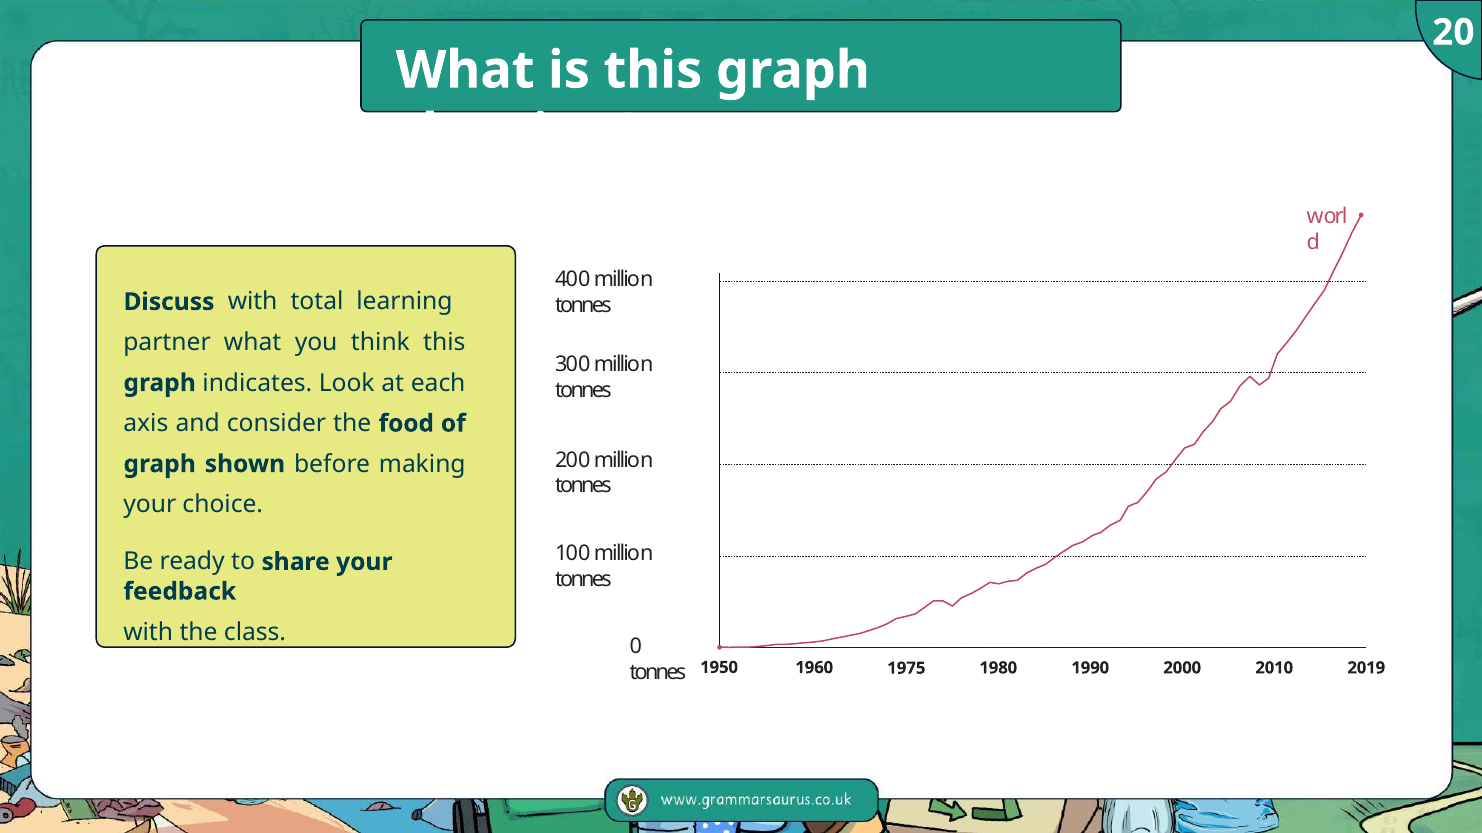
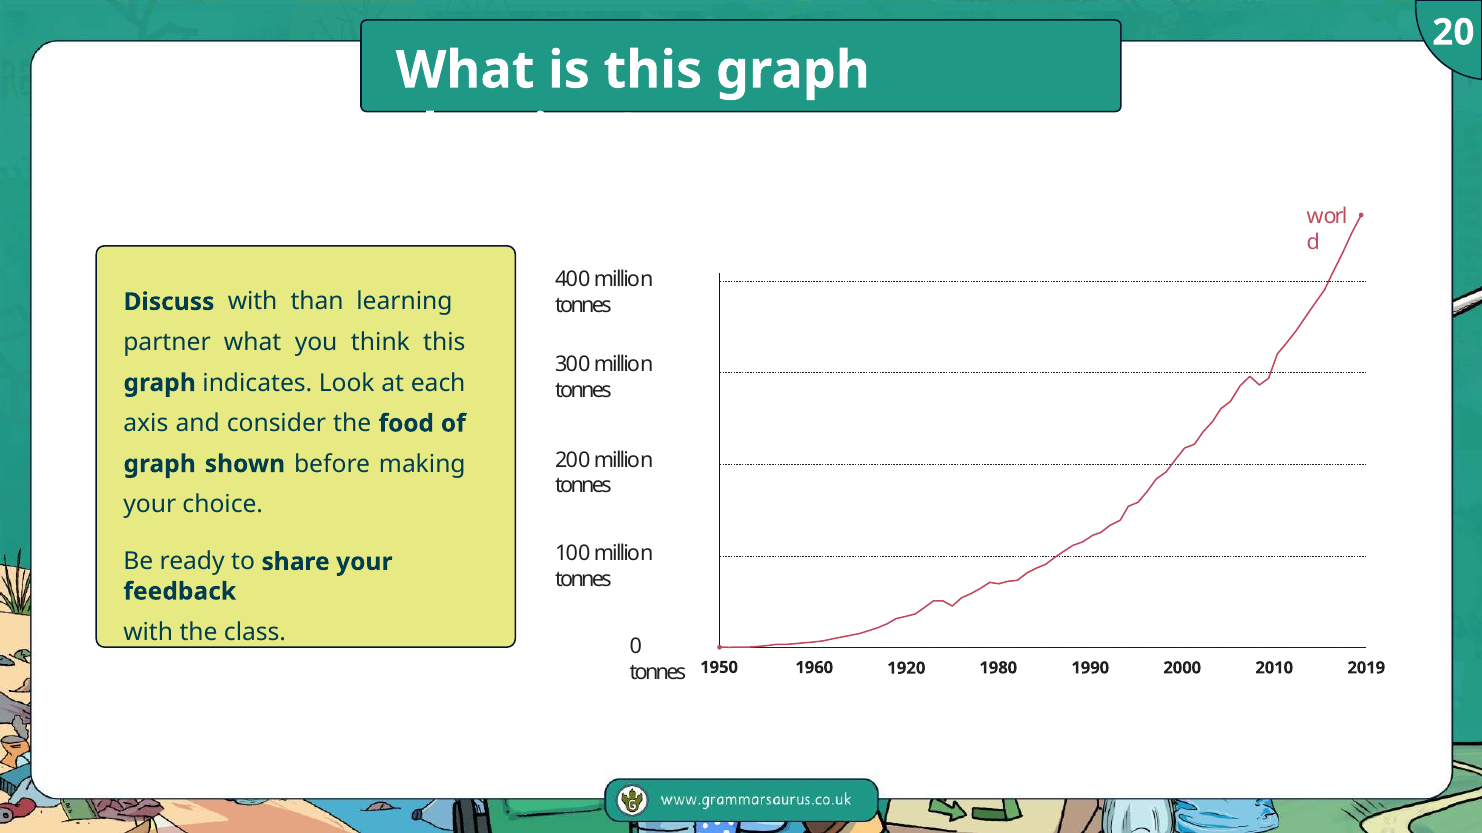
total: total -> than
1975: 1975 -> 1920
